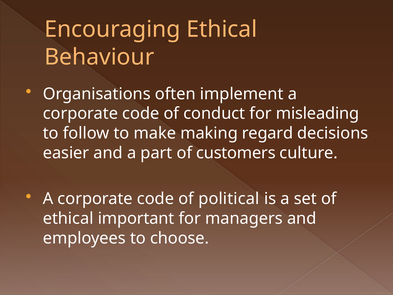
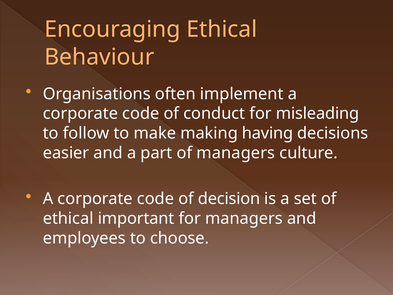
regard: regard -> having
of customers: customers -> managers
political: political -> decision
